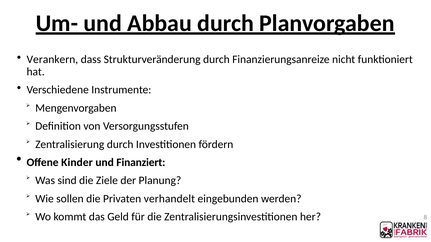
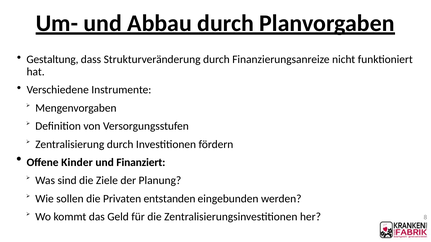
Verankern: Verankern -> Gestaltung
verhandelt: verhandelt -> entstanden
